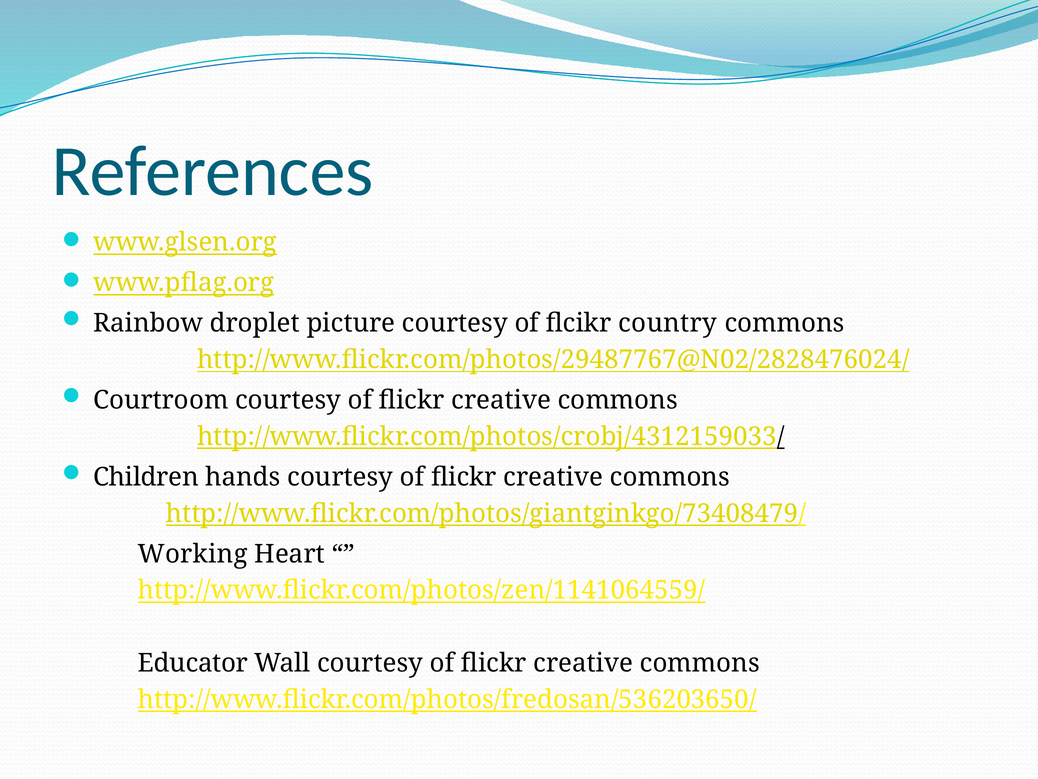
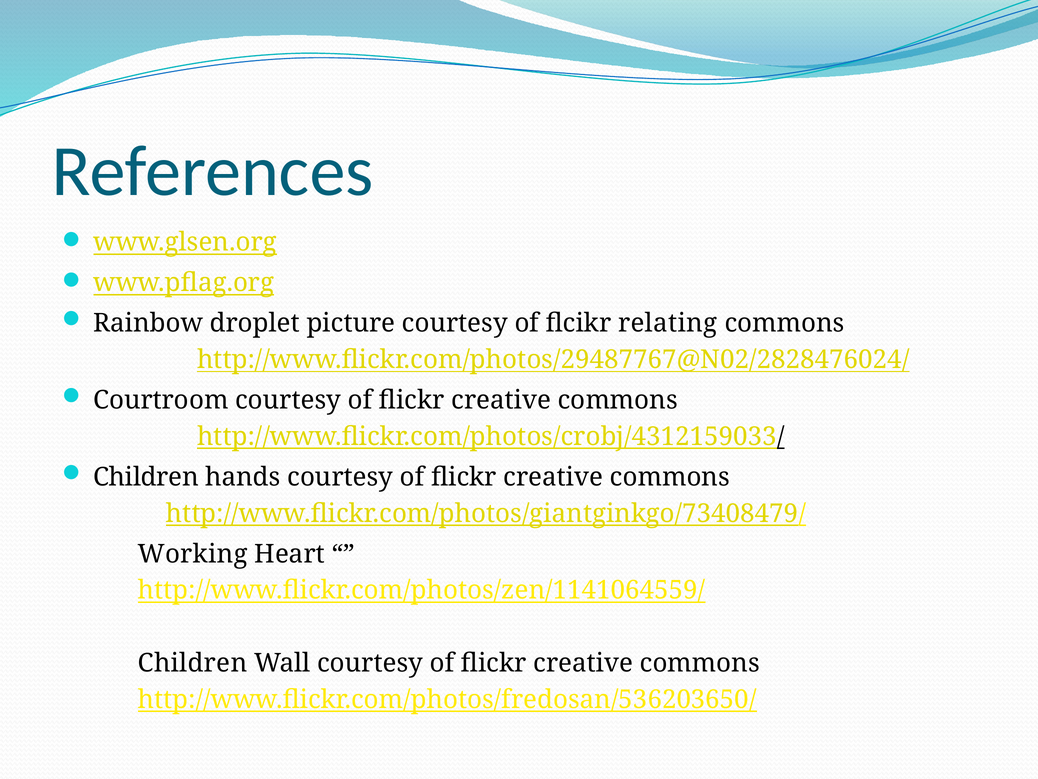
country: country -> relating
Educator at (193, 663): Educator -> Children
